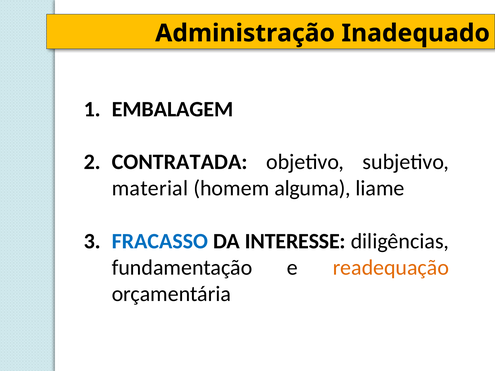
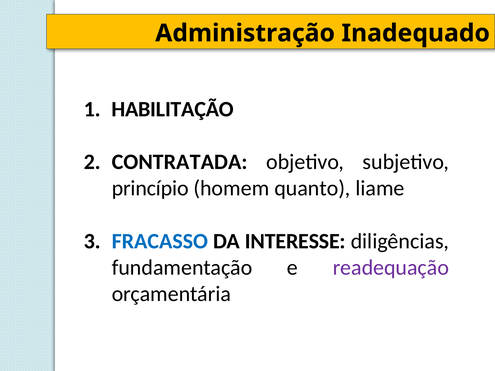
EMBALAGEM: EMBALAGEM -> HABILITAÇÃO
material: material -> princípio
alguma: alguma -> quanto
readequação colour: orange -> purple
